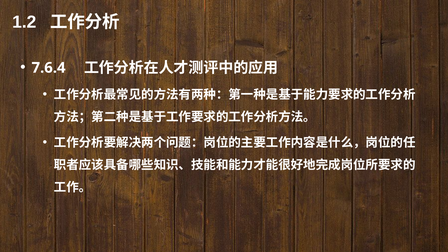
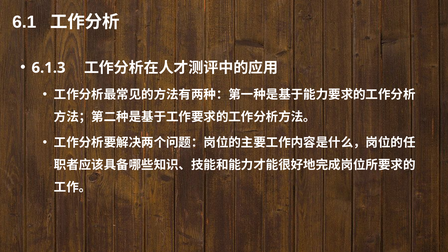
1.2: 1.2 -> 6.1
7.6.4: 7.6.4 -> 6.1.3
